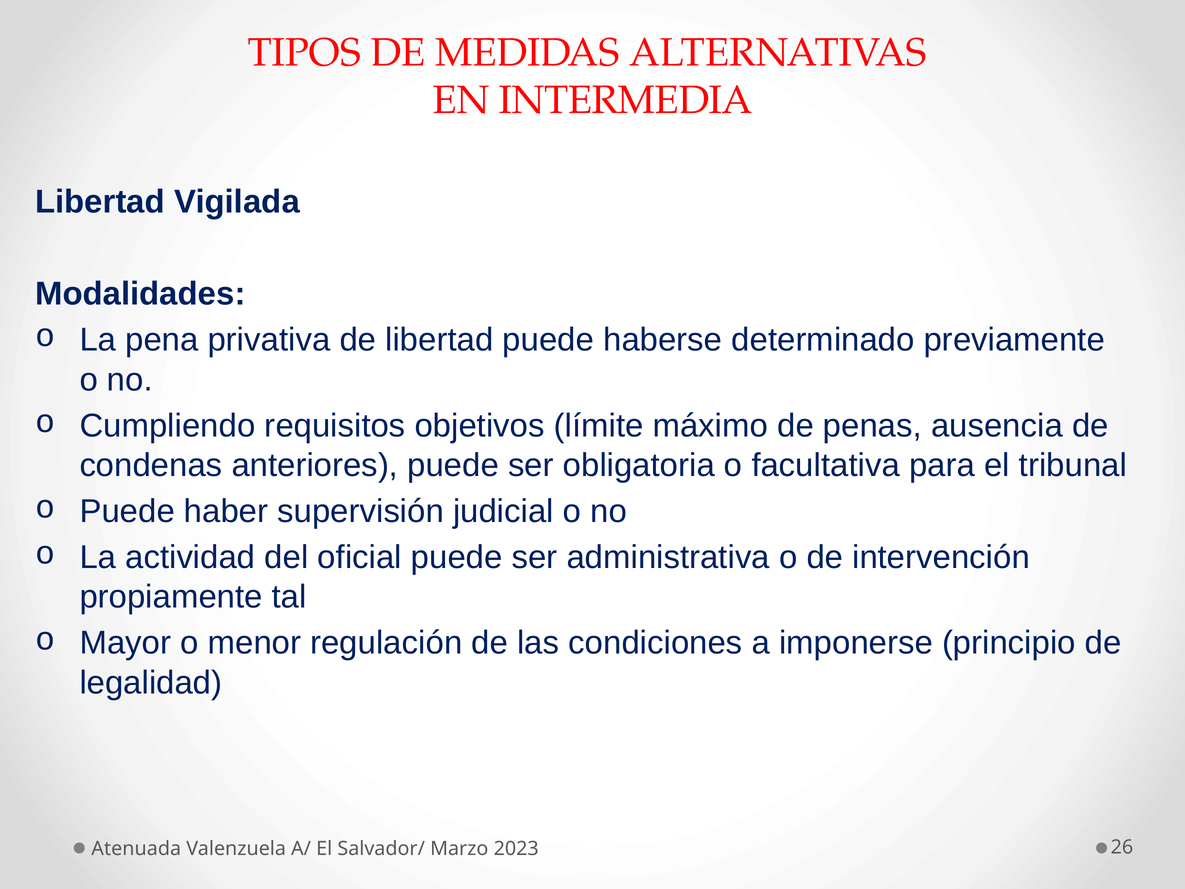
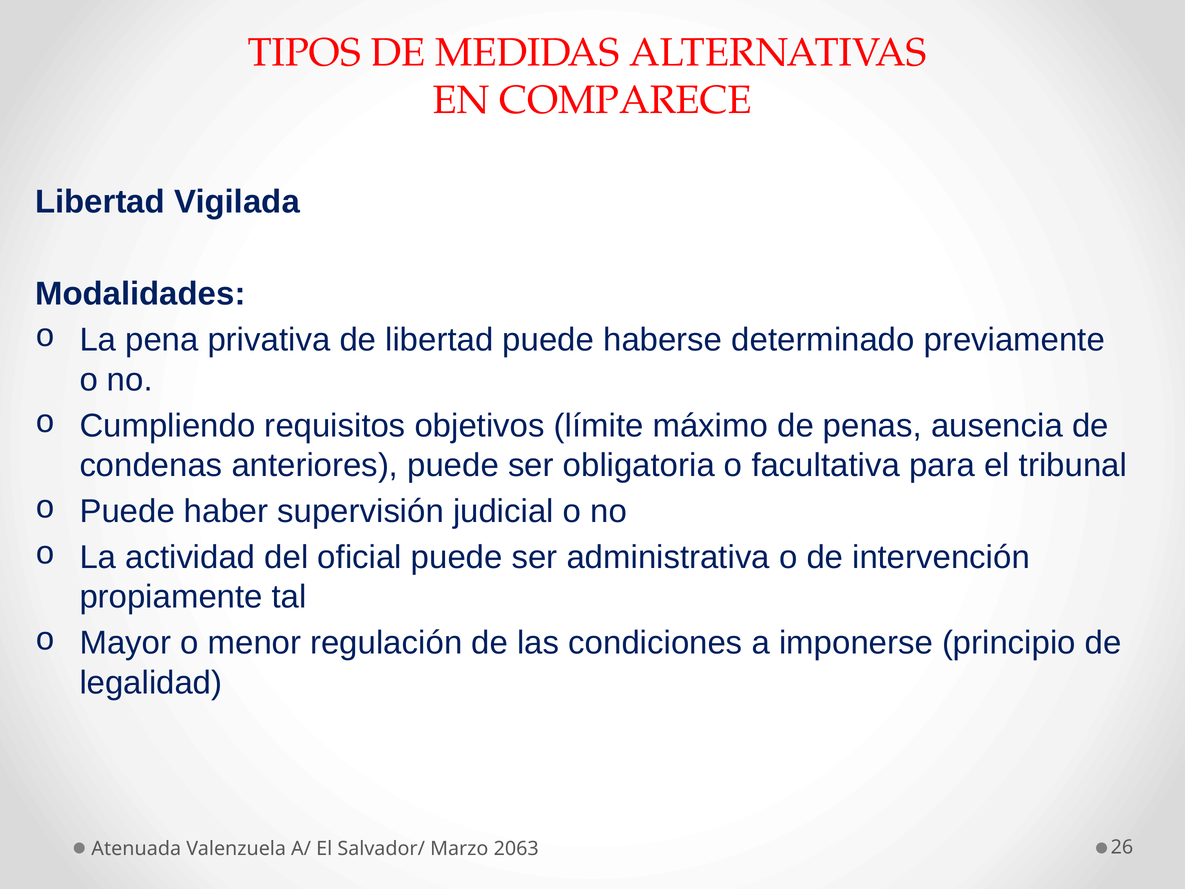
INTERMEDIA: INTERMEDIA -> COMPARECE
2023: 2023 -> 2063
